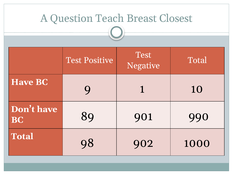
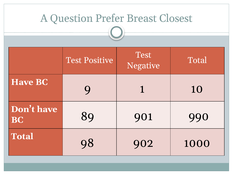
Teach: Teach -> Prefer
